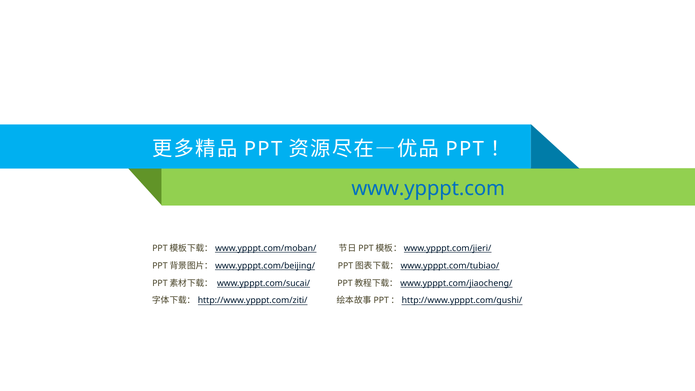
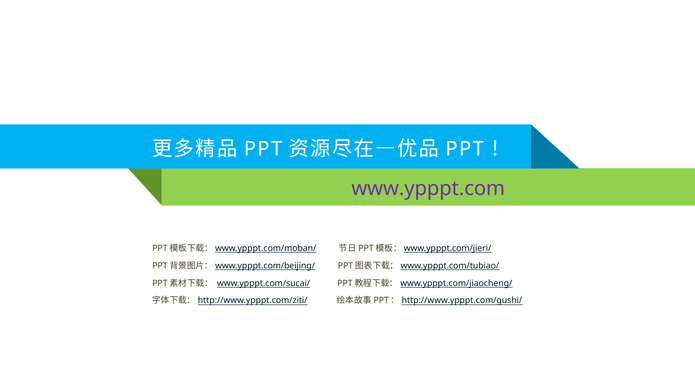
www.ypppt.com colour: blue -> purple
